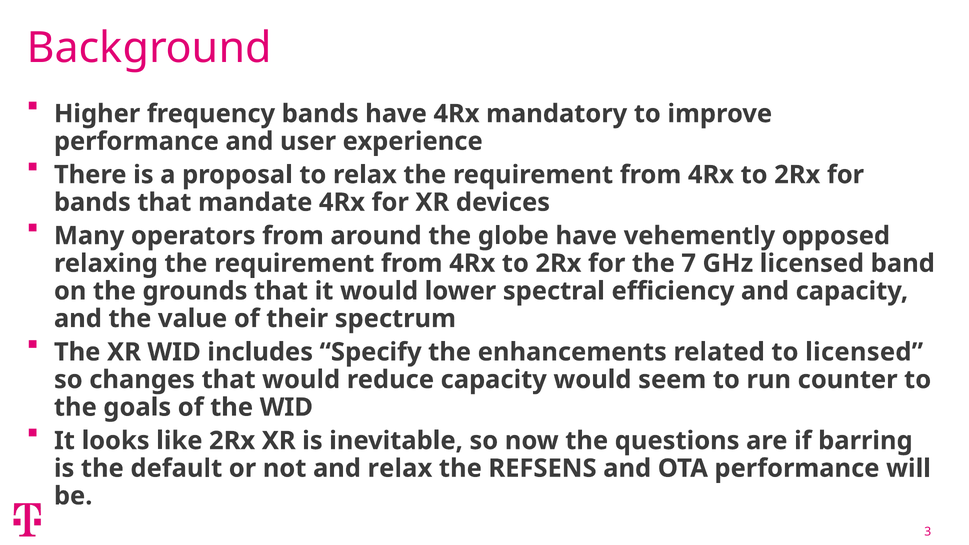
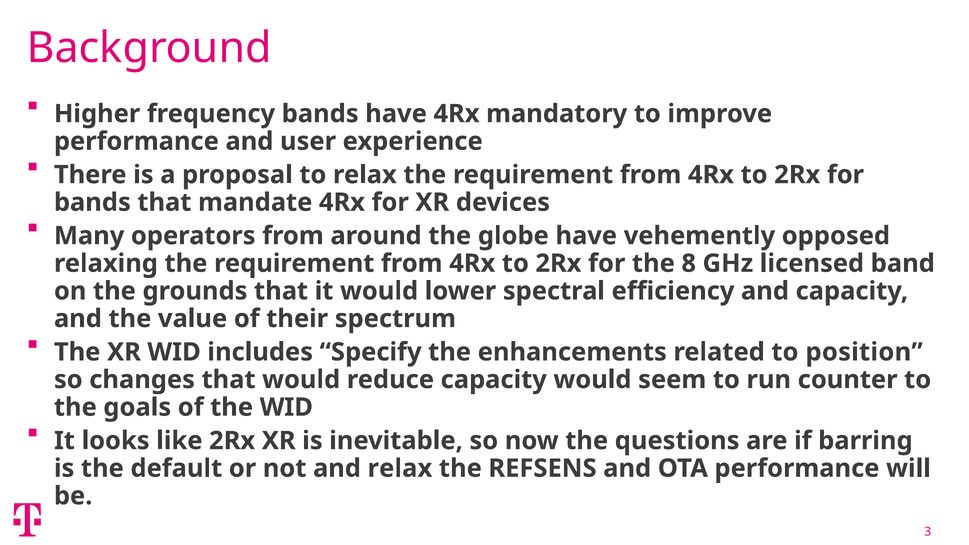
7: 7 -> 8
to licensed: licensed -> position
